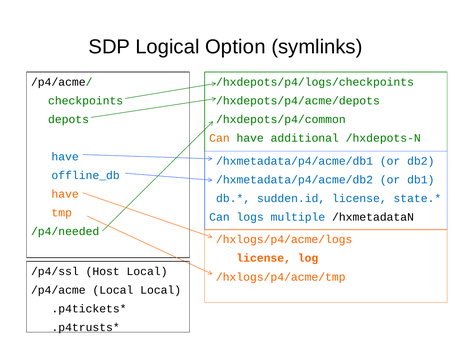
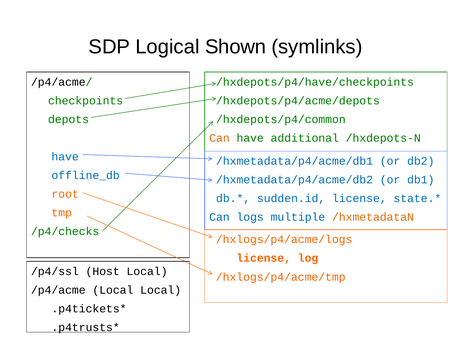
Option: Option -> Shown
/hxdepots/p4/logs/checkpoints: /hxdepots/p4/logs/checkpoints -> /hxdepots/p4/have/checkpoints
have at (65, 194): have -> root
/hxmetadataN colour: black -> orange
/p4/needed: /p4/needed -> /p4/checks
